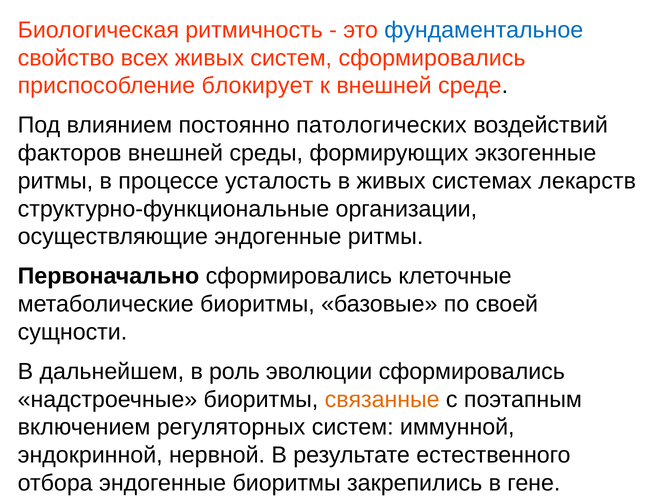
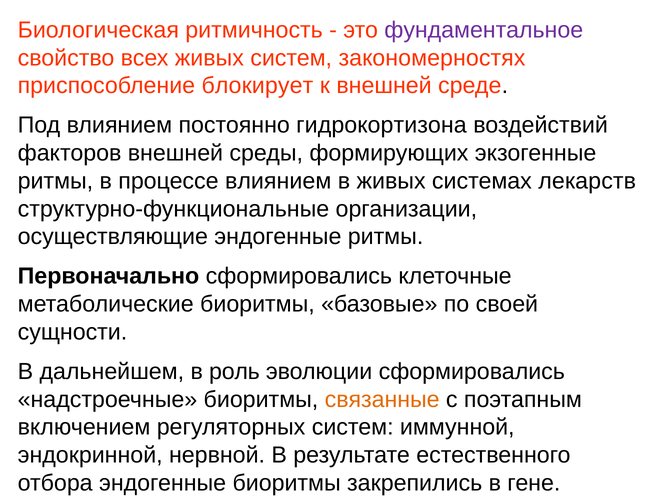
фундаментальное colour: blue -> purple
систем сформировались: сформировались -> закономерностях
патологических: патологических -> гидрокортизона
процессе усталость: усталость -> влиянием
